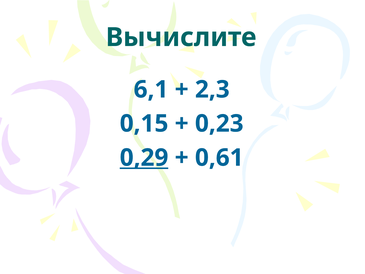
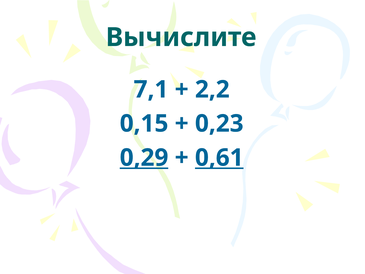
6,1: 6,1 -> 7,1
2,3: 2,3 -> 2,2
0,61 underline: none -> present
